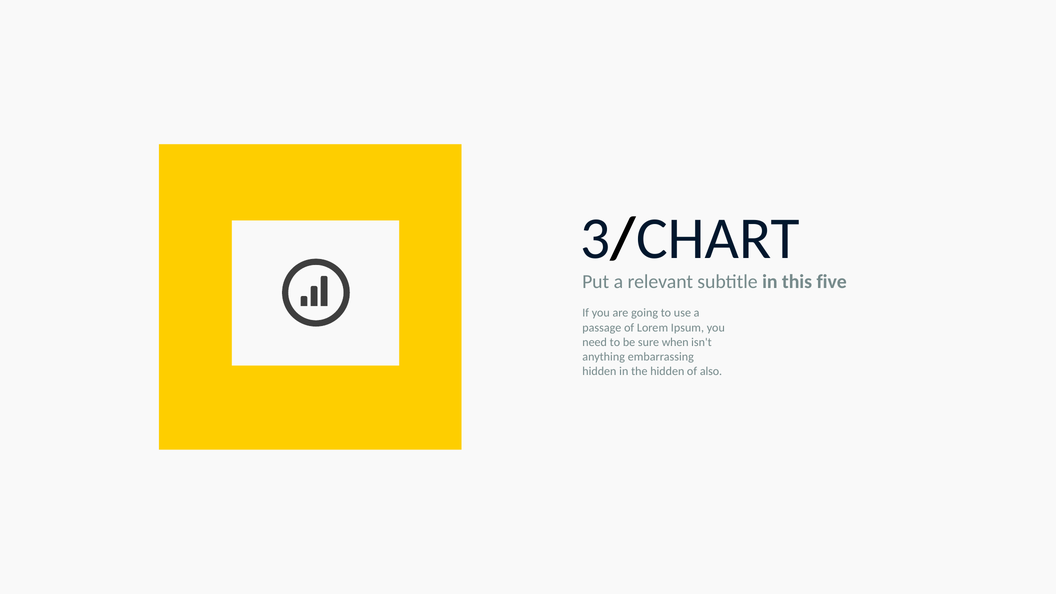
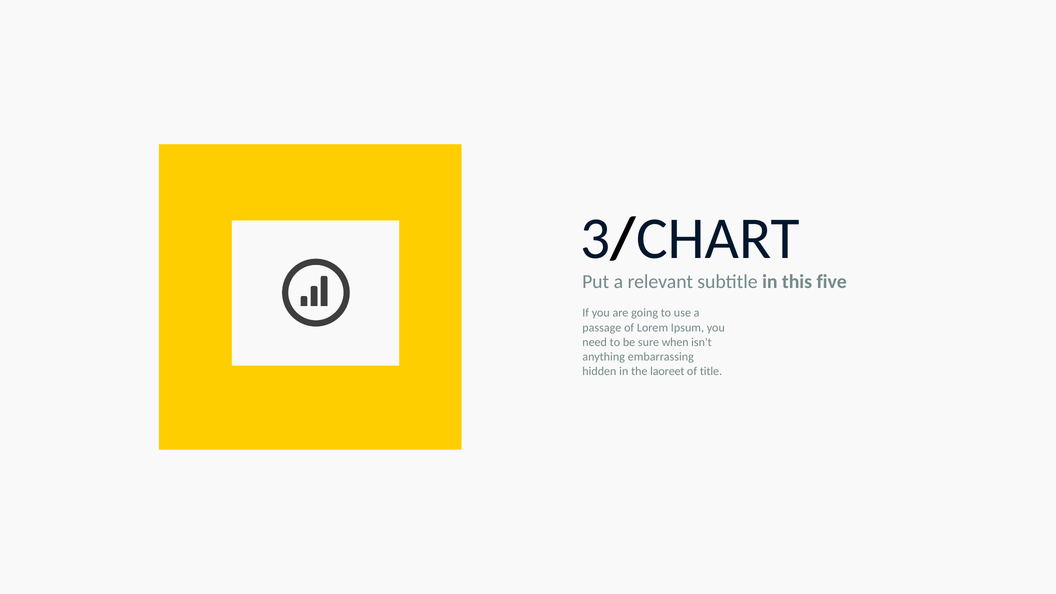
the hidden: hidden -> laoreet
also: also -> title
